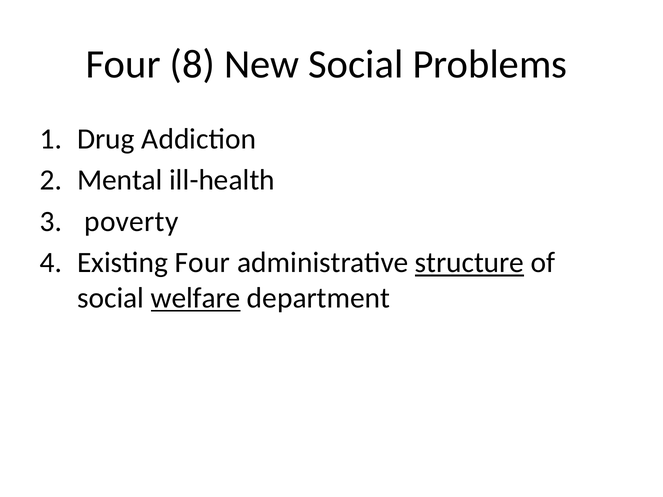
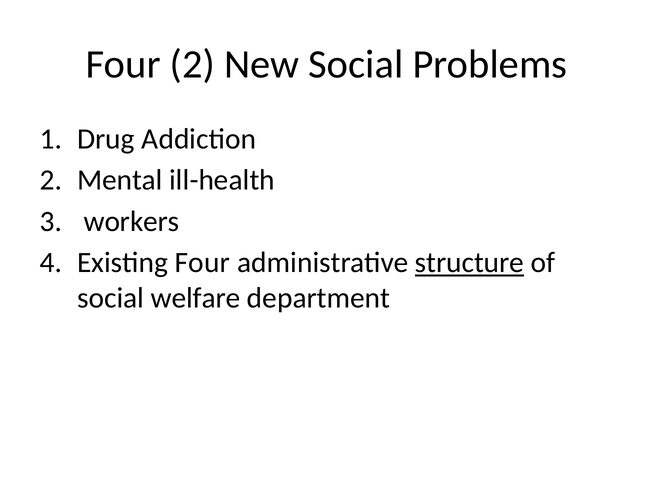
Four 8: 8 -> 2
poverty: poverty -> workers
welfare underline: present -> none
